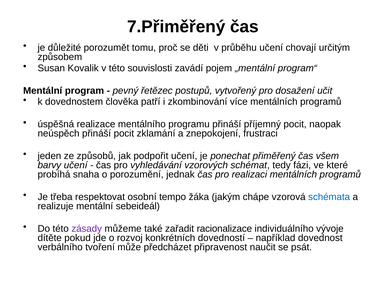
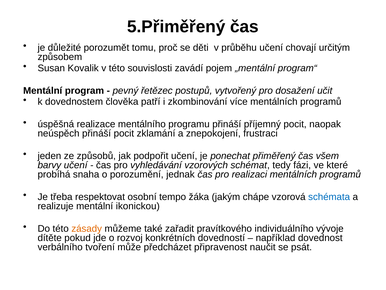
7.Přiměřený: 7.Přiměřený -> 5.Přiměřený
sebeideál: sebeideál -> ikonickou
zásady colour: purple -> orange
racionalizace: racionalizace -> pravítkového
